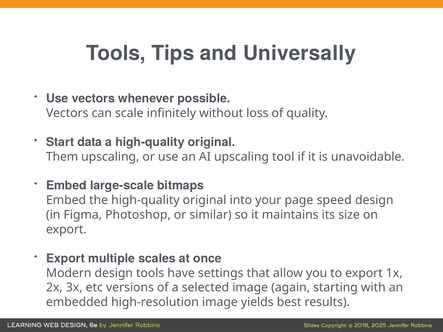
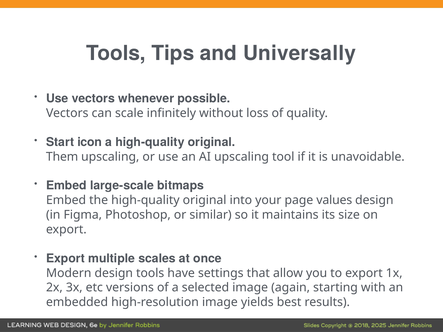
data: data -> icon
speed: speed -> values
